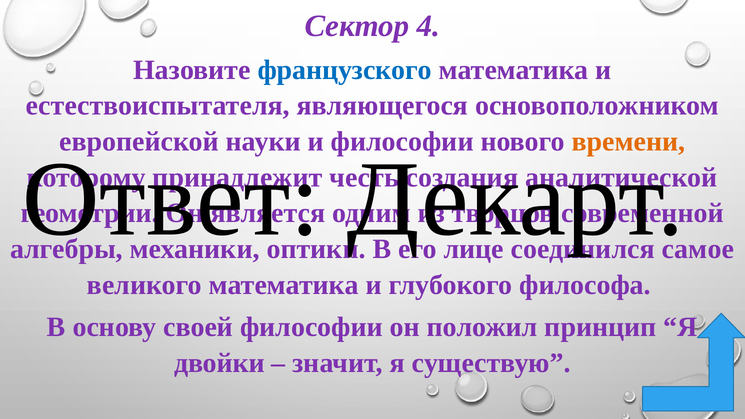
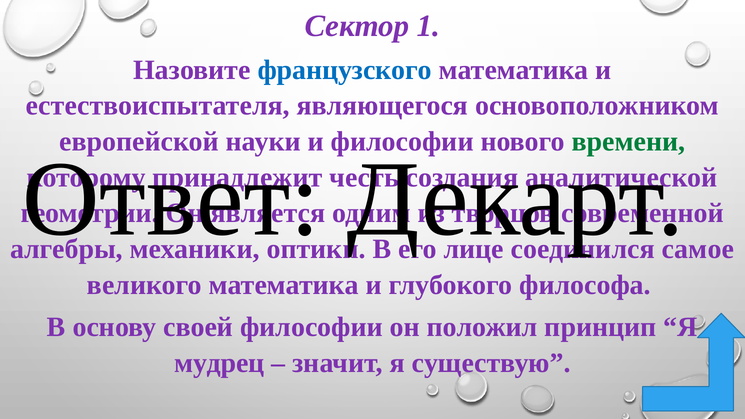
4: 4 -> 1
времени colour: orange -> green
двойки: двойки -> мудрец
